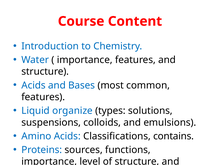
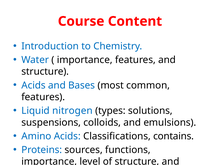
organize: organize -> nitrogen
